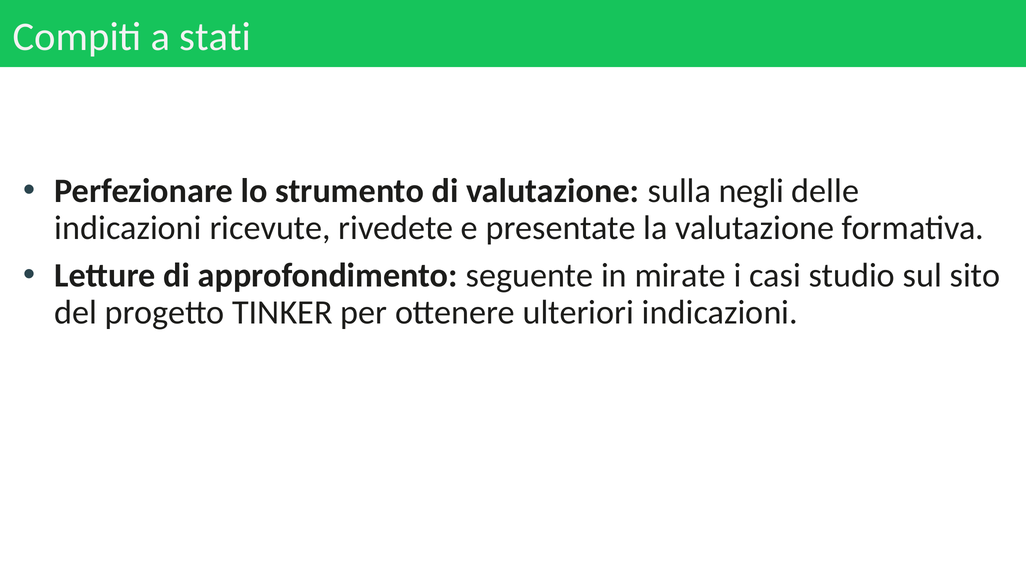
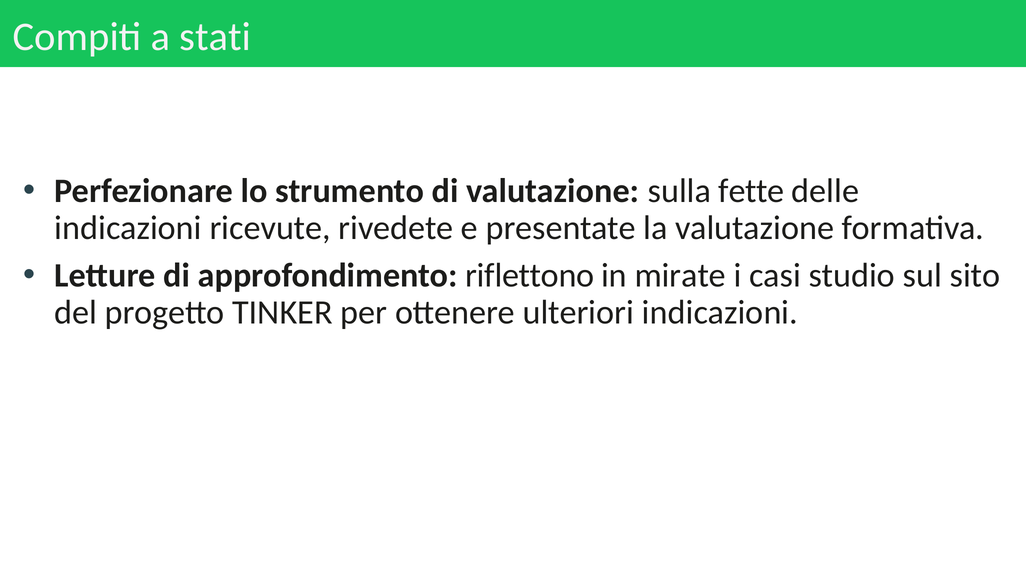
negli: negli -> fette
seguente: seguente -> riflettono
